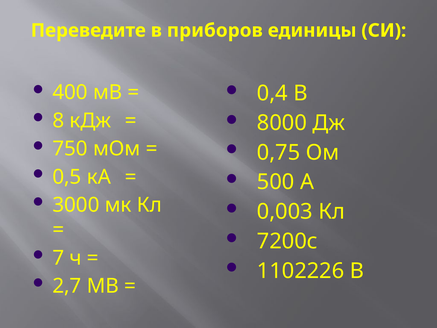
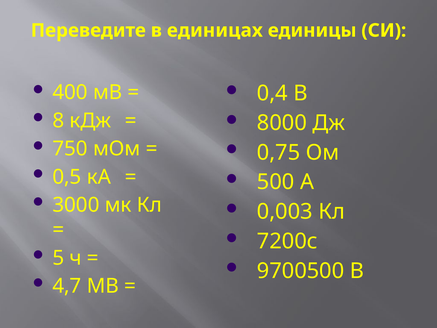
приборов: приборов -> единицах
7: 7 -> 5
1102226: 1102226 -> 9700500
2,7: 2,7 -> 4,7
